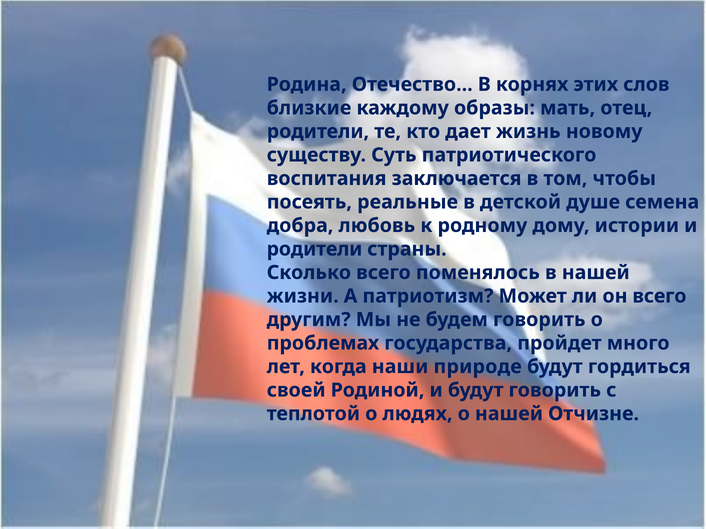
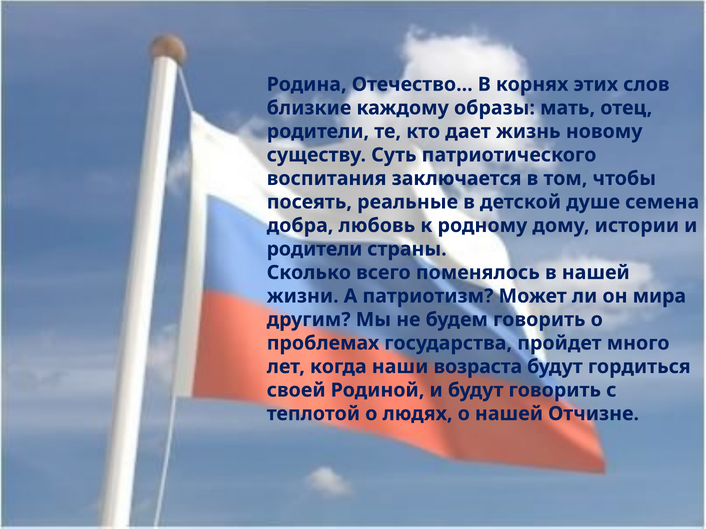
он всего: всего -> мира
природе: природе -> возраста
